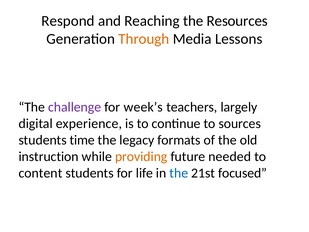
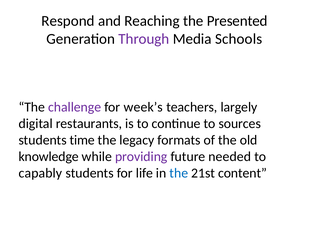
Resources: Resources -> Presented
Through colour: orange -> purple
Lessons: Lessons -> Schools
experience: experience -> restaurants
instruction: instruction -> knowledge
providing colour: orange -> purple
content: content -> capably
focused: focused -> content
